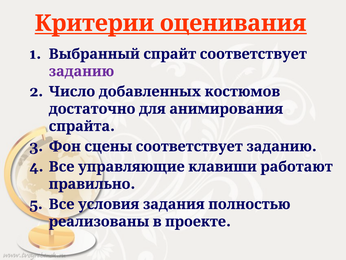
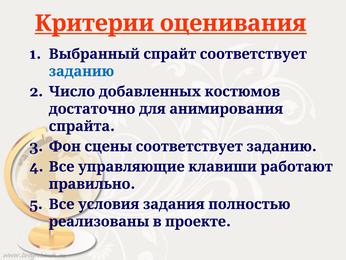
заданию at (81, 71) colour: purple -> blue
